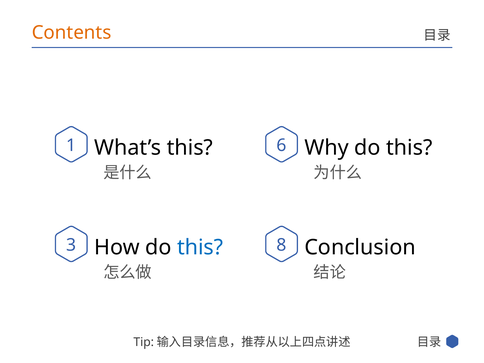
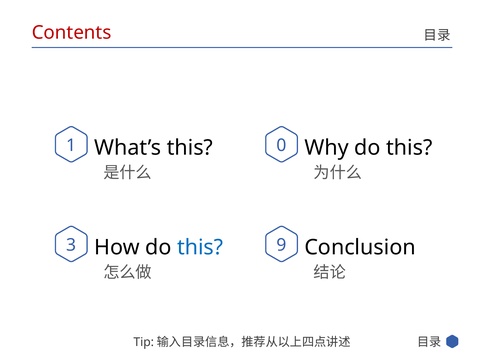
Contents colour: orange -> red
6: 6 -> 0
8: 8 -> 9
